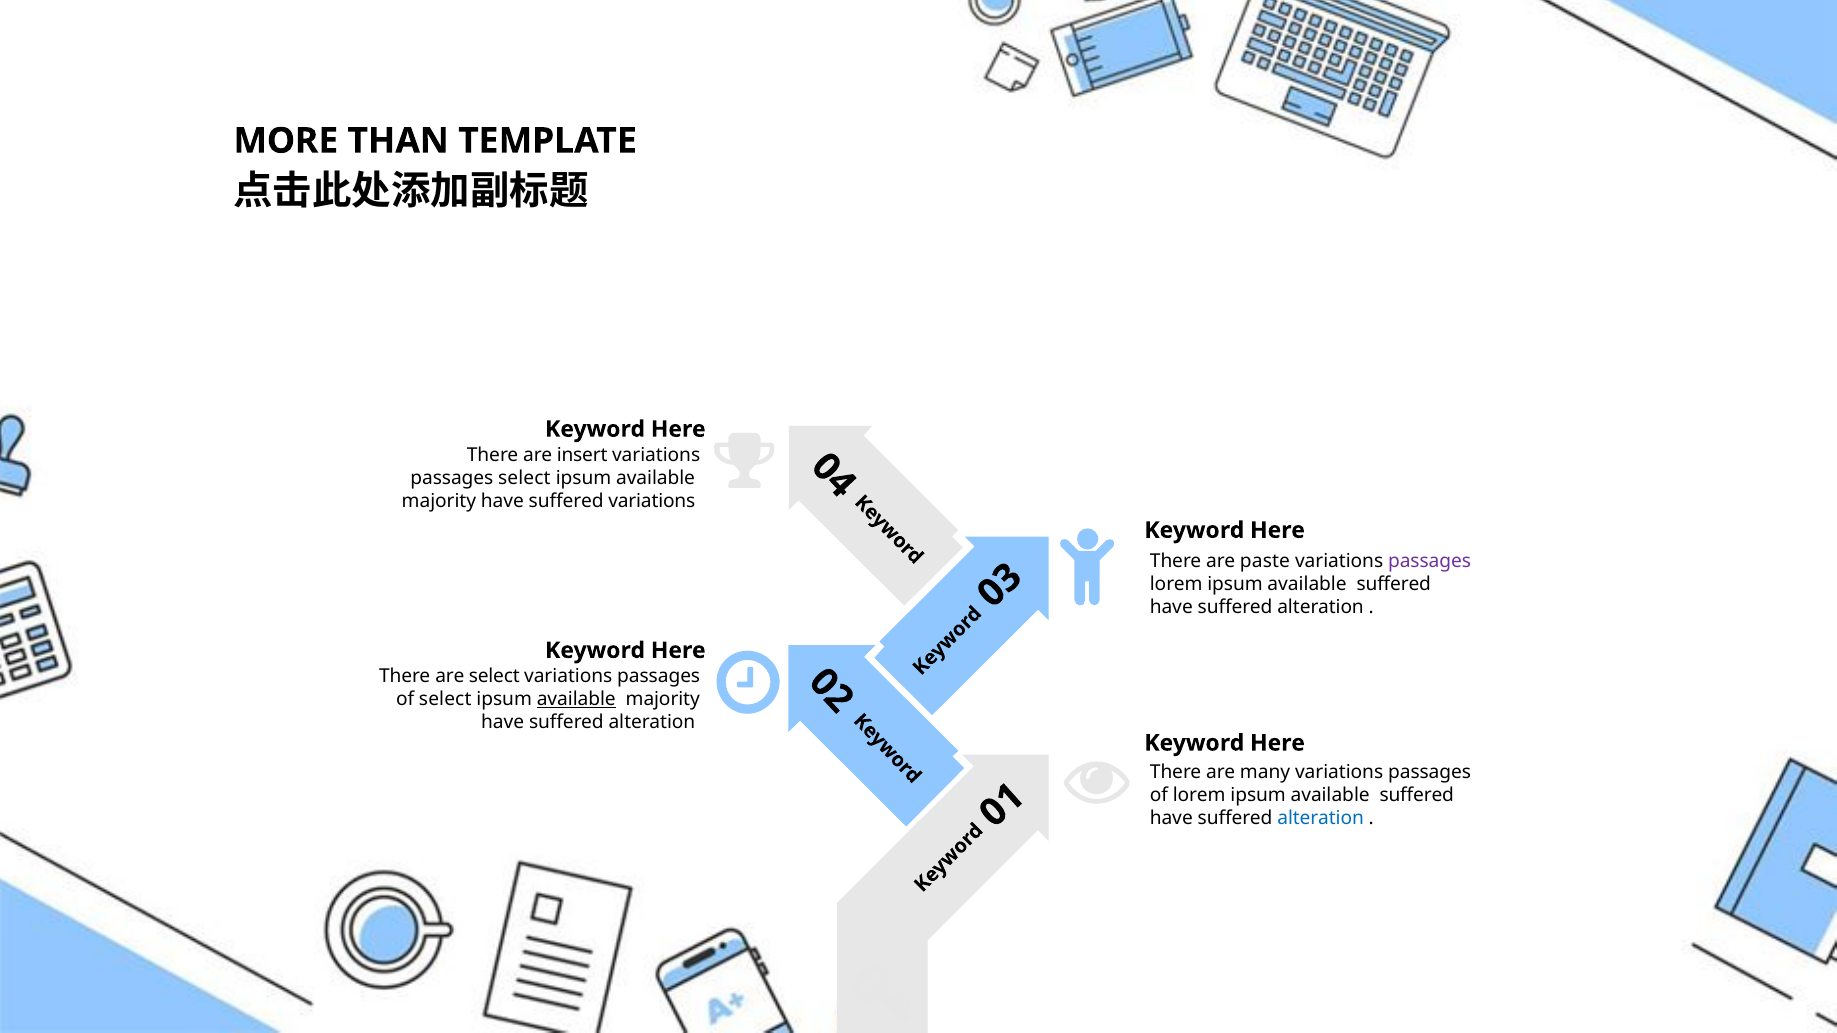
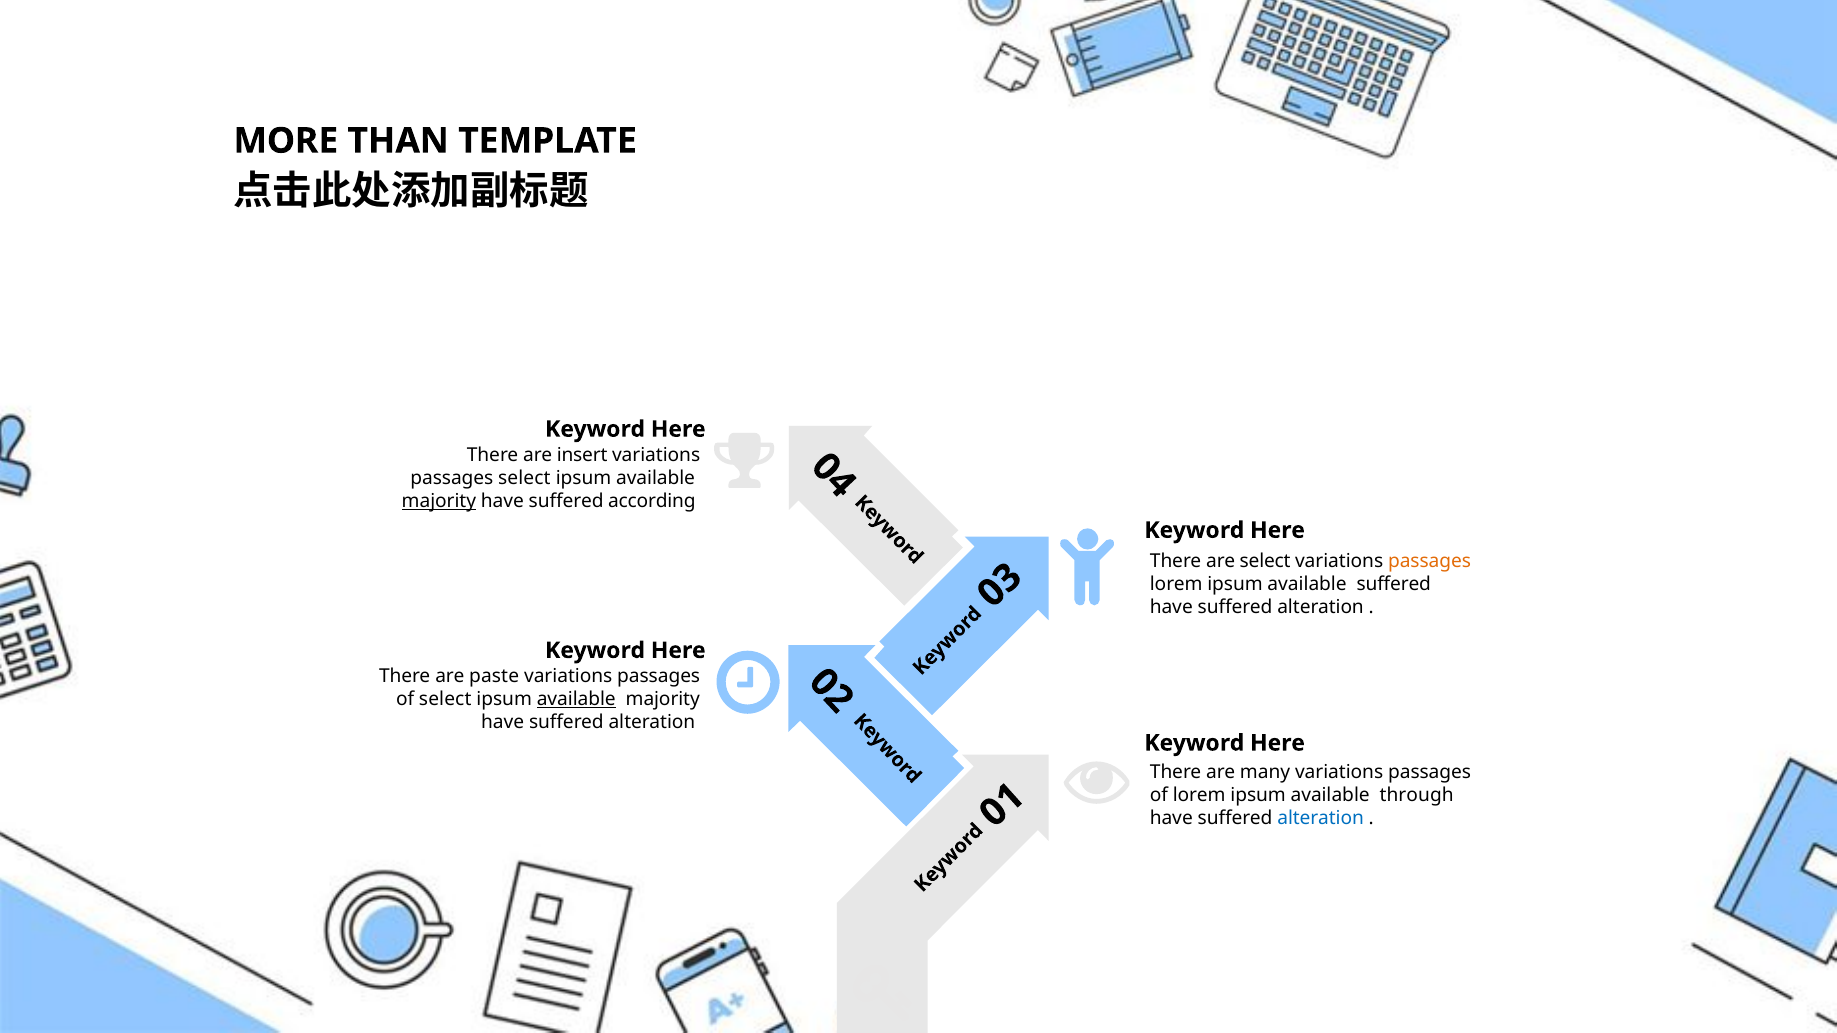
majority at (439, 501) underline: none -> present
suffered variations: variations -> according
are paste: paste -> select
passages at (1430, 561) colour: purple -> orange
are select: select -> paste
suffered at (1417, 795): suffered -> through
